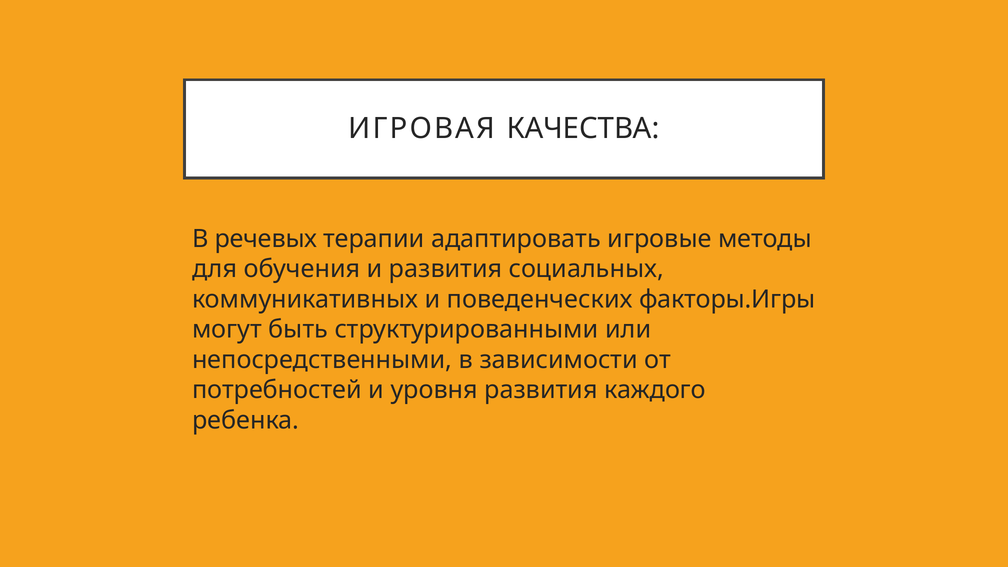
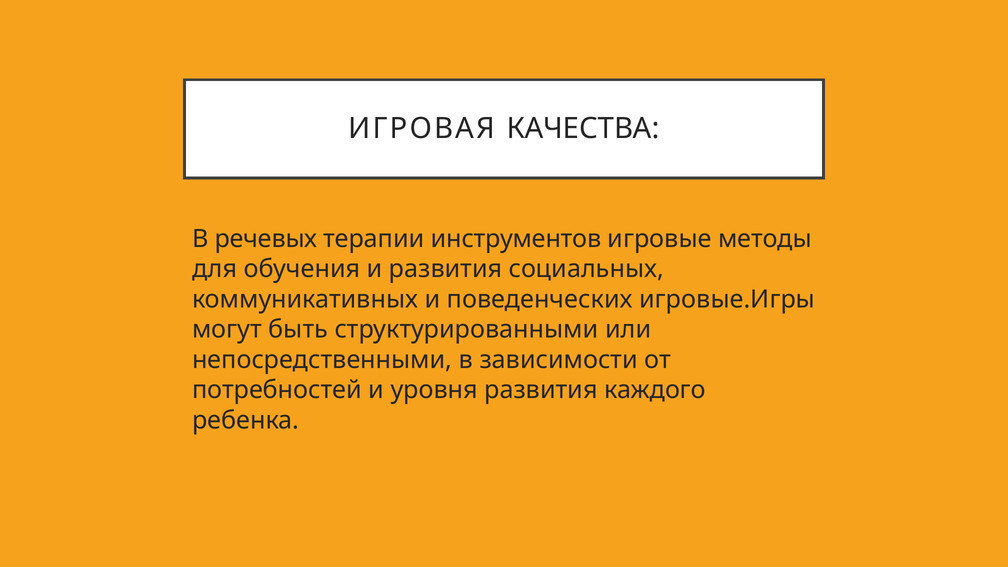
адаптировать: адаптировать -> инструментов
факторы.Игры: факторы.Игры -> игровые.Игры
